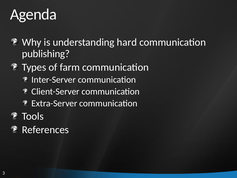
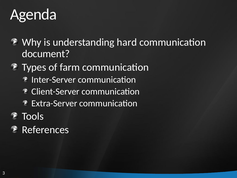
publishing: publishing -> document
